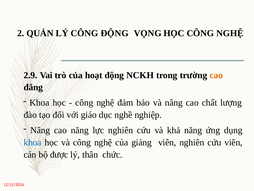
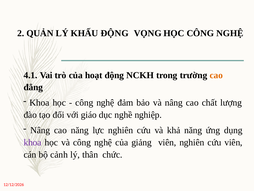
LÝ CÔNG: CÔNG -> KHẤU
2.9: 2.9 -> 4.1
khoa at (33, 142) colour: blue -> purple
được: được -> cảnh
